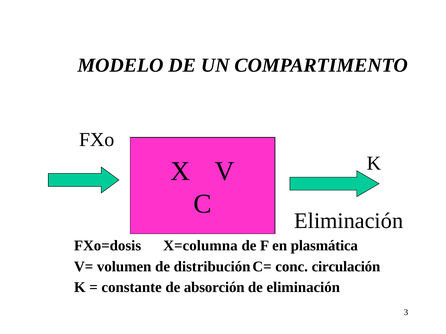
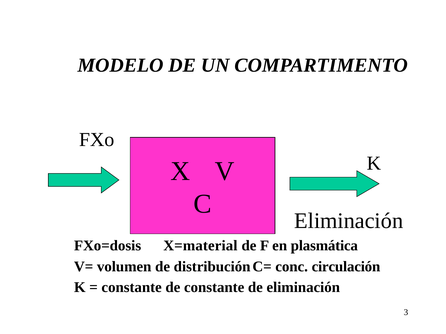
X=columna: X=columna -> X=material
de absorción: absorción -> constante
